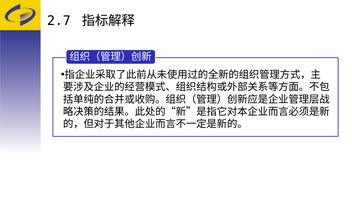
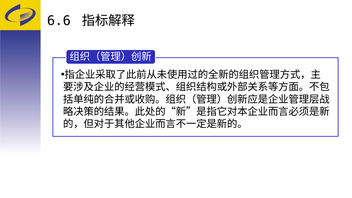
2.7: 2.7 -> 6.6
